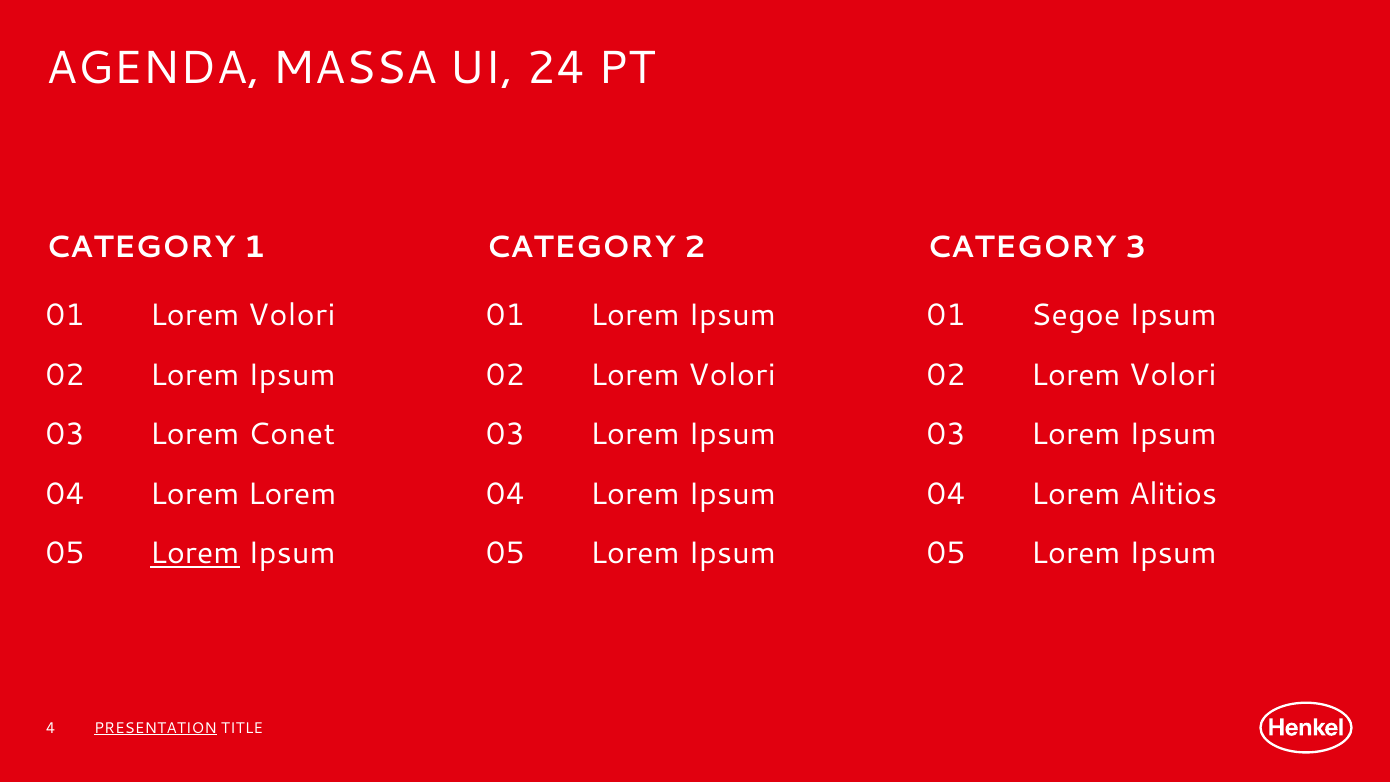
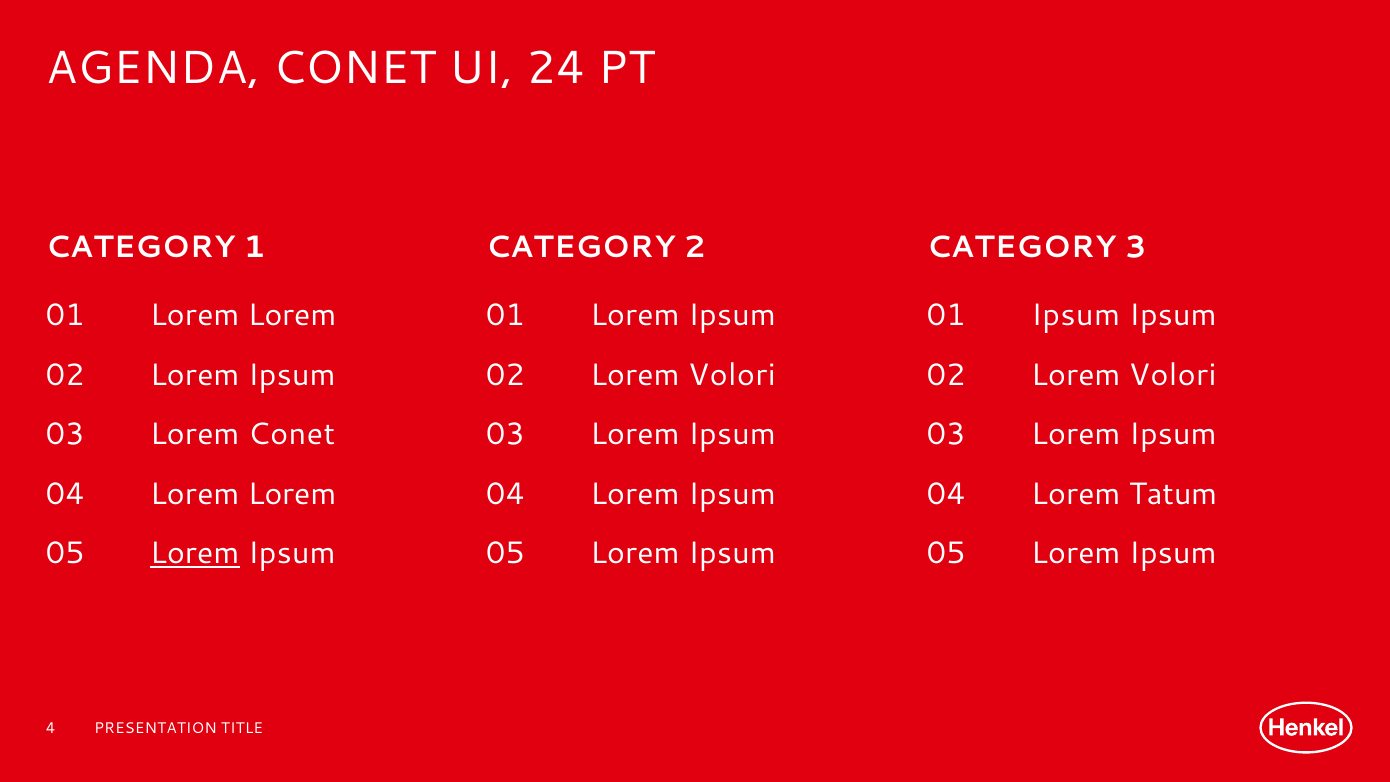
AGENDA MASSA: MASSA -> CONET
01 Lorem Volori: Volori -> Lorem
01 Segoe: Segoe -> Ipsum
Alitios: Alitios -> Tatum
PRESENTATION underline: present -> none
